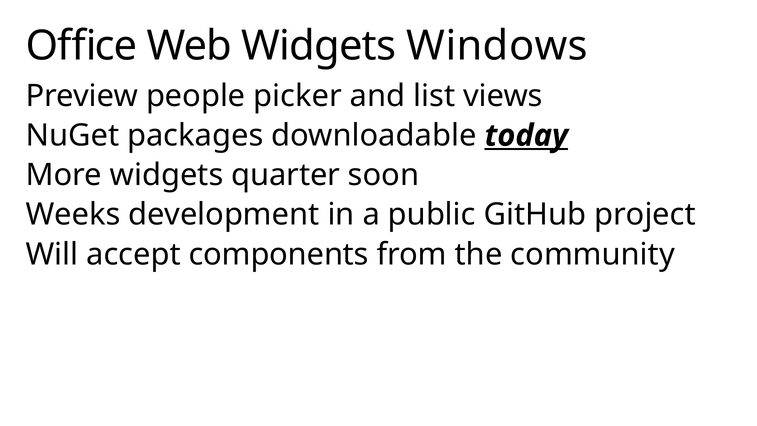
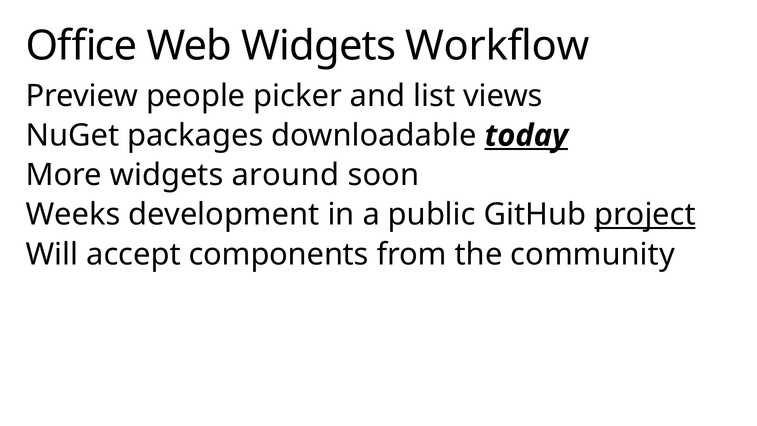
Windows: Windows -> Workflow
quarter: quarter -> around
project underline: none -> present
